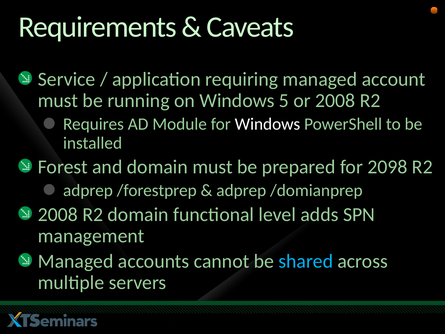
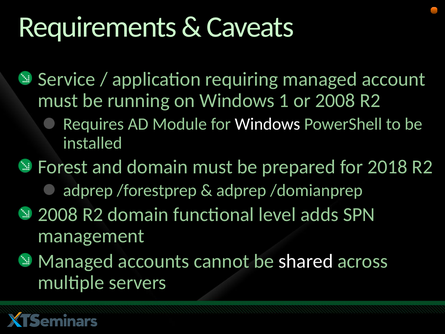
5: 5 -> 1
2098: 2098 -> 2018
shared colour: light blue -> white
